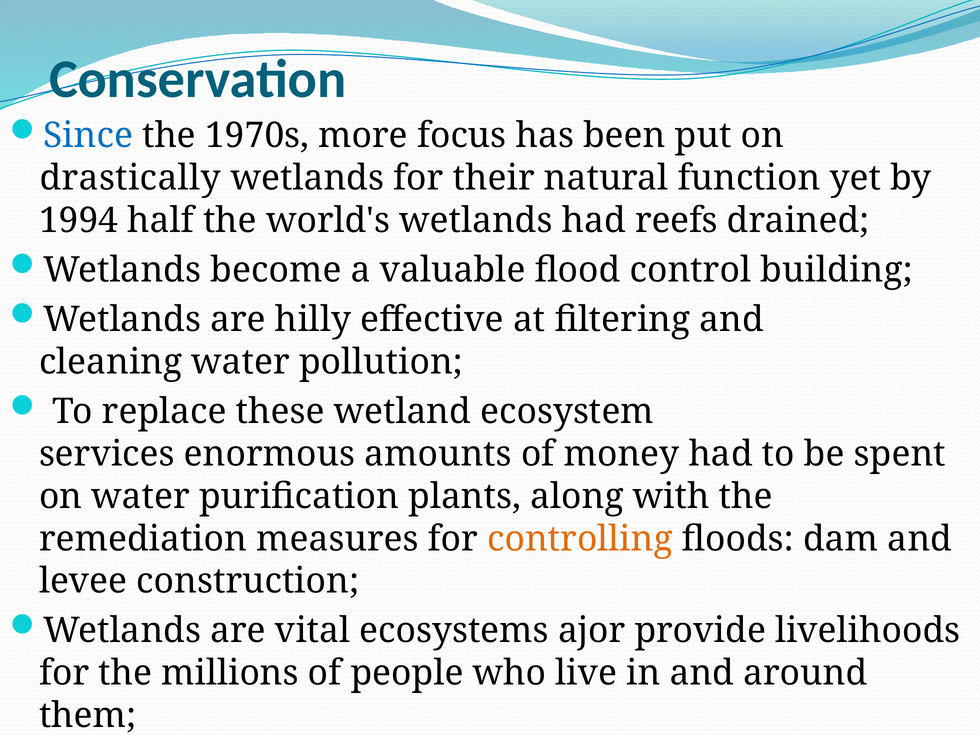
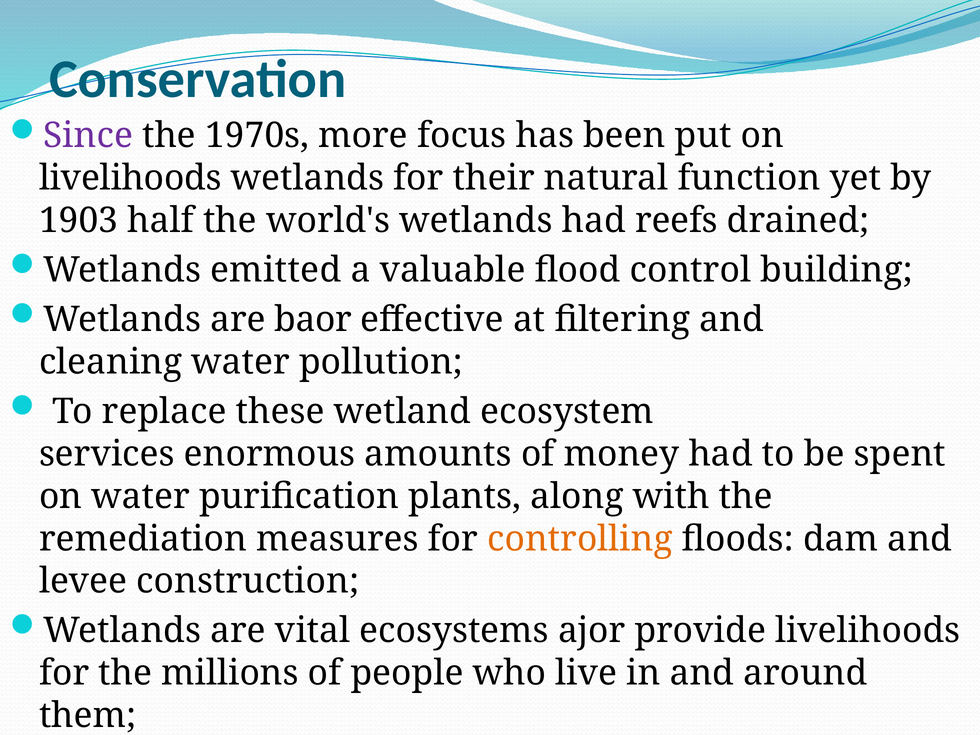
Since colour: blue -> purple
drastically at (130, 178): drastically -> livelihoods
1994: 1994 -> 1903
become: become -> emitted
hilly: hilly -> baor
